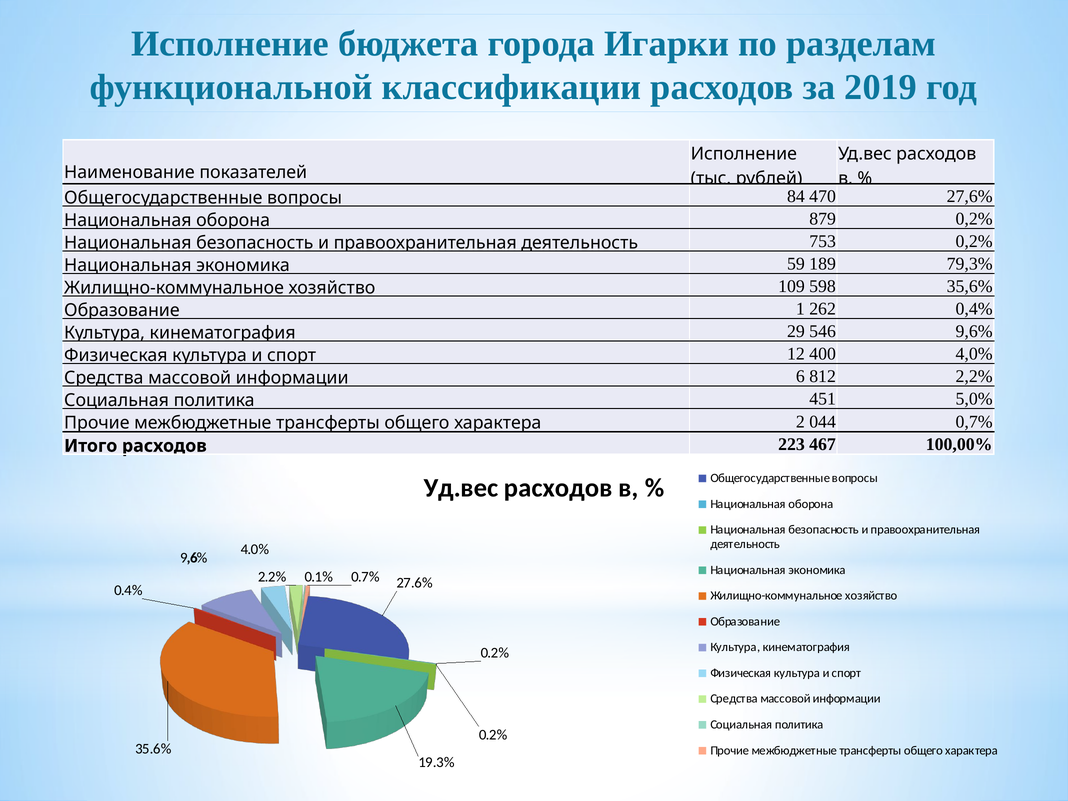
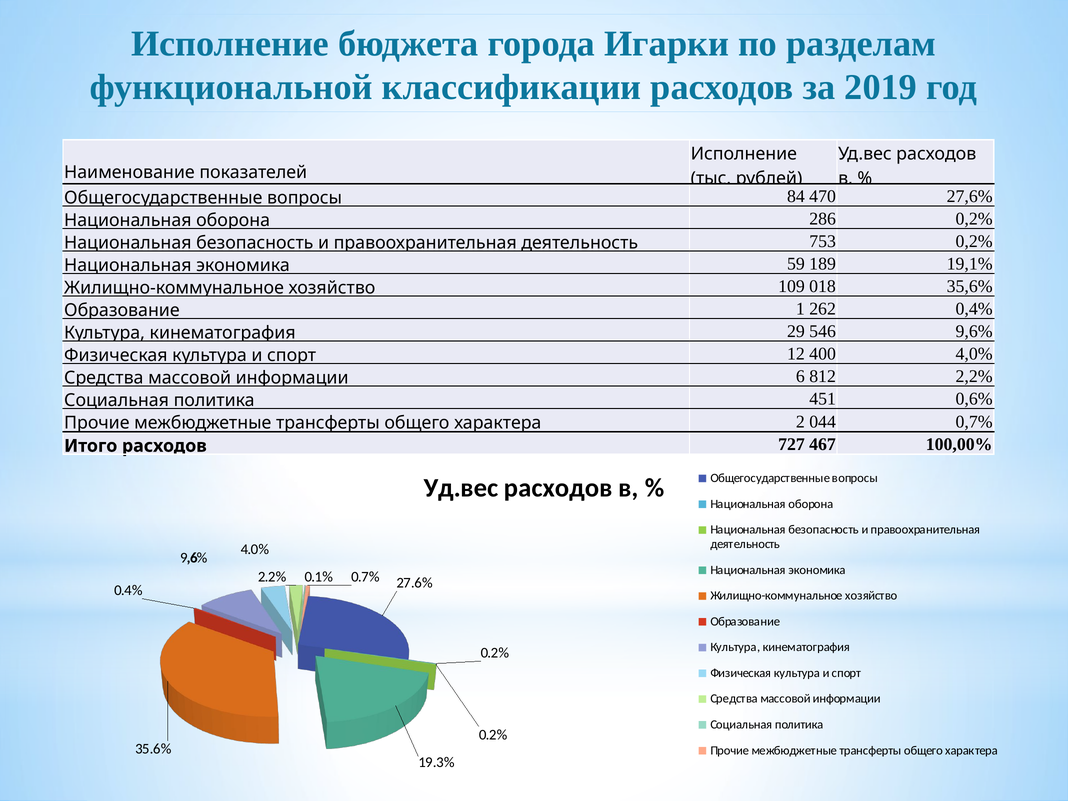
879: 879 -> 286
79,3%: 79,3% -> 19,1%
598: 598 -> 018
5,0%: 5,0% -> 0,6%
223: 223 -> 727
